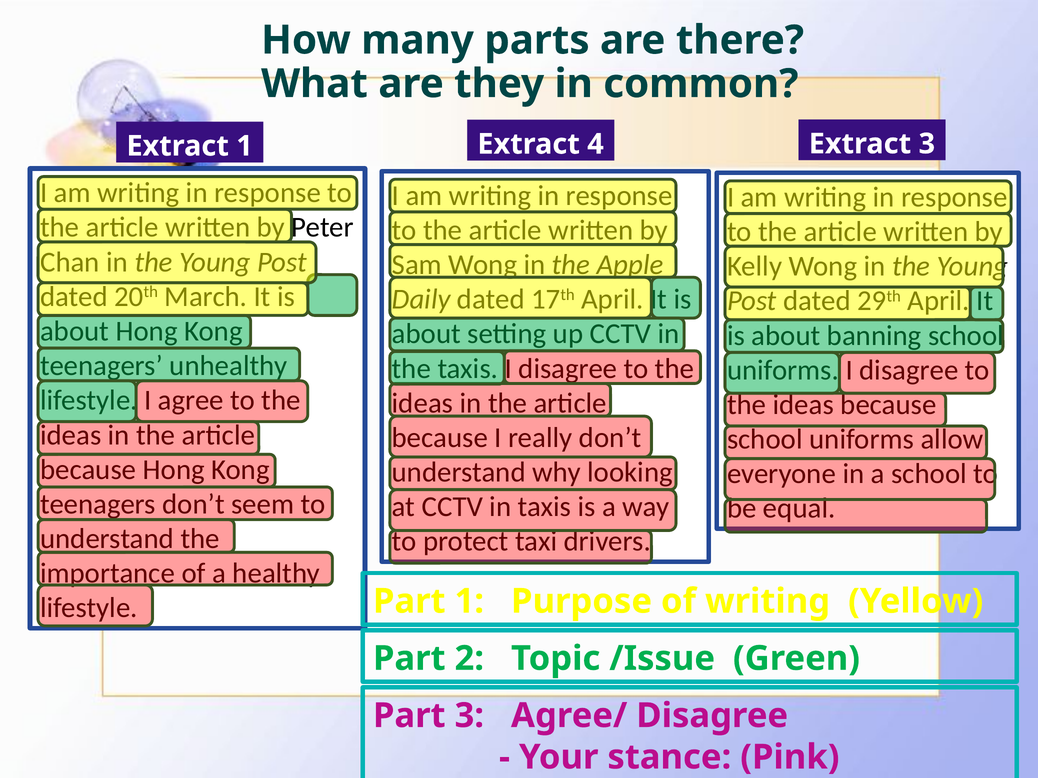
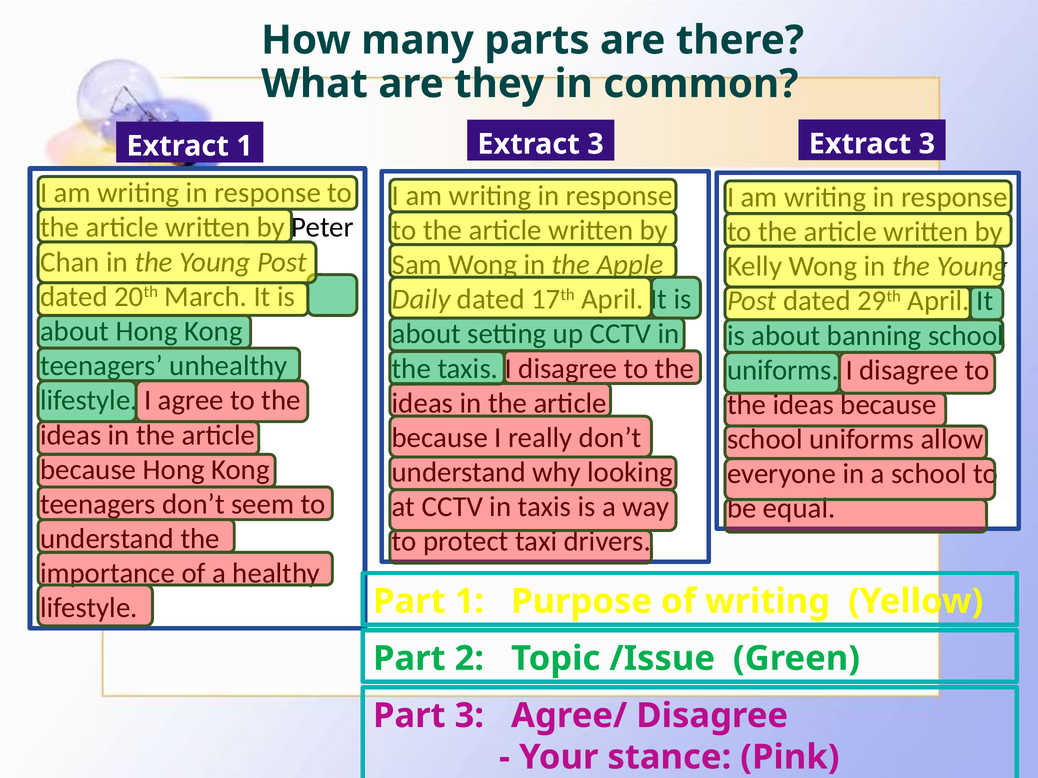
1 Extract 4: 4 -> 3
